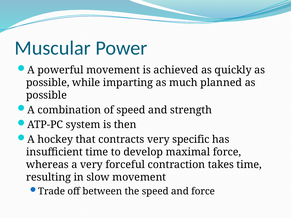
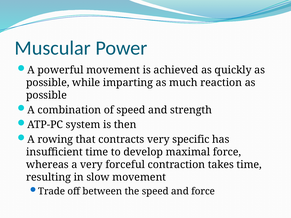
planned: planned -> reaction
hockey: hockey -> rowing
